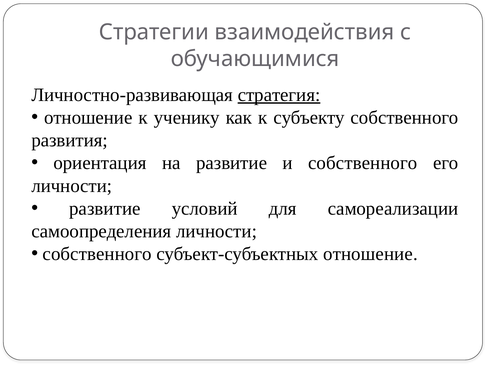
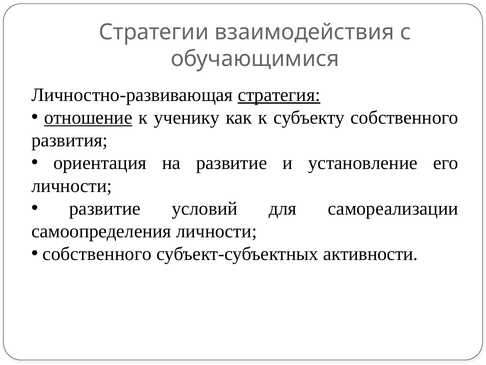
отношение at (88, 117) underline: none -> present
и собственного: собственного -> установление
субъект-субъектных отношение: отношение -> активности
